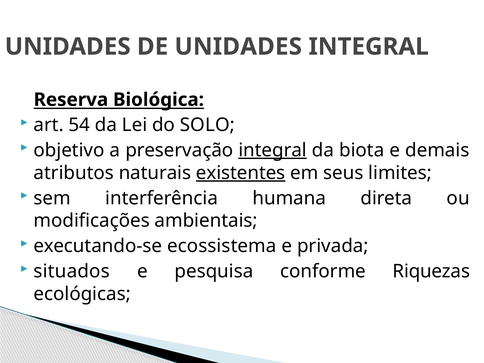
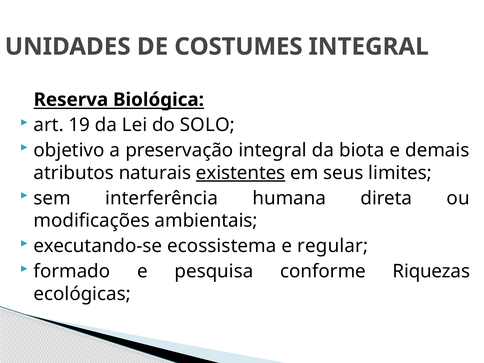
DE UNIDADES: UNIDADES -> COSTUMES
54: 54 -> 19
integral at (273, 150) underline: present -> none
privada: privada -> regular
situados: situados -> formado
